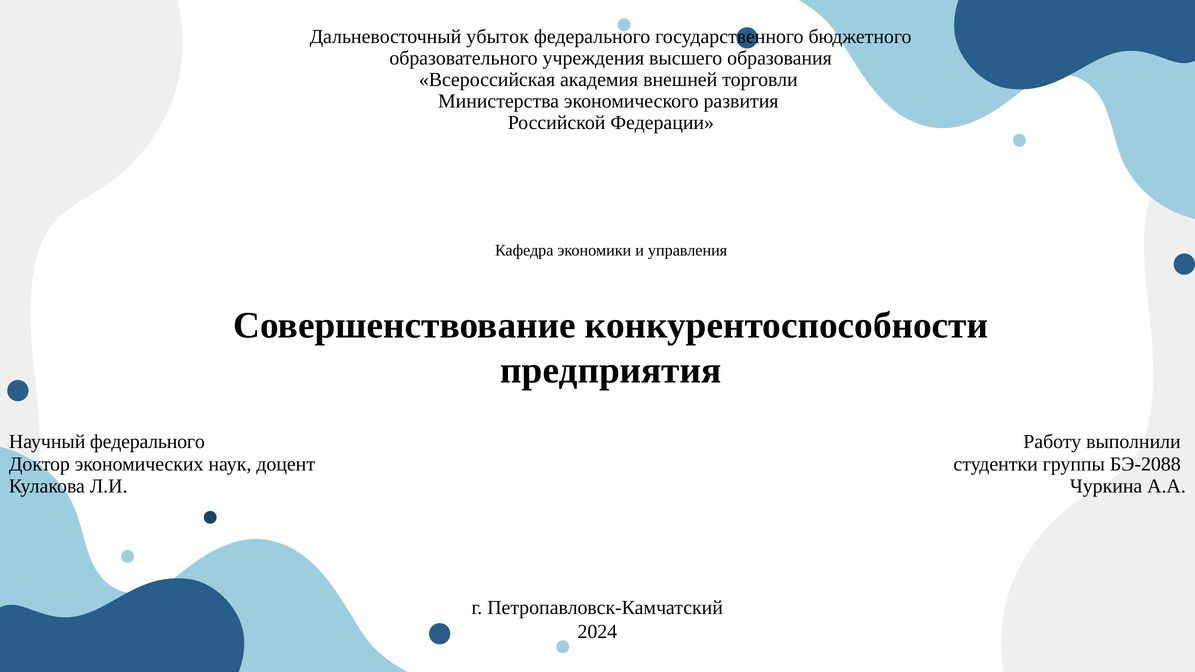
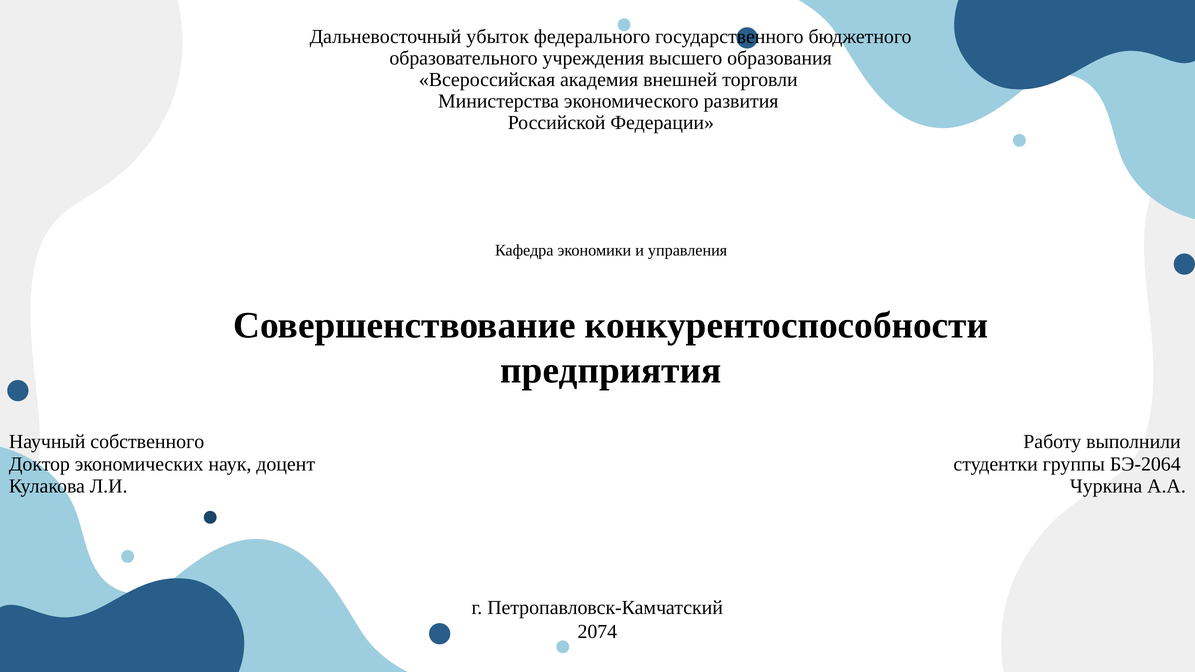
Научный федерального: федерального -> собственного
БЭ-2088: БЭ-2088 -> БЭ-2064
2024: 2024 -> 2074
